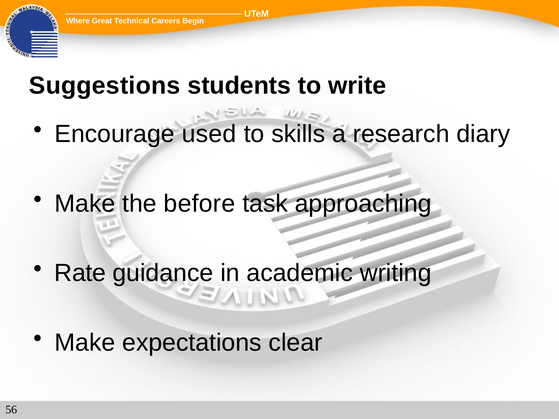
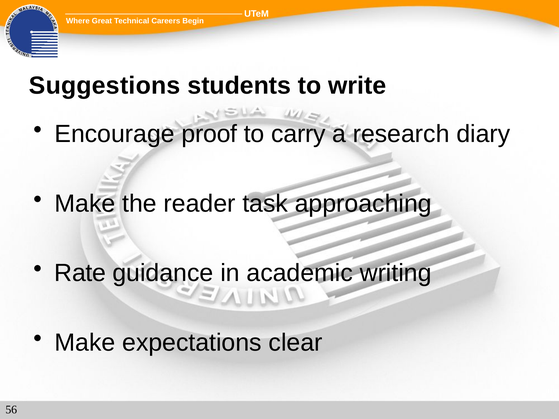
used: used -> proof
skills: skills -> carry
before: before -> reader
